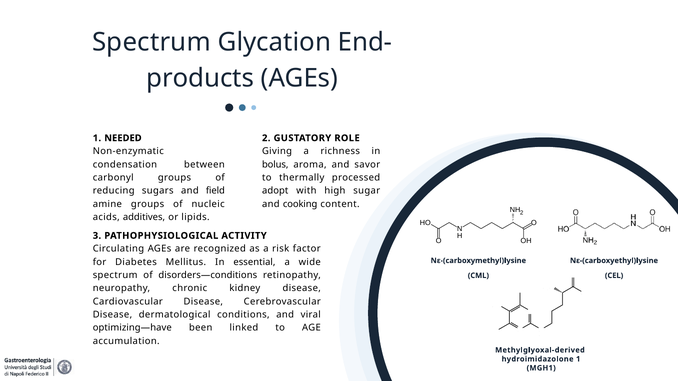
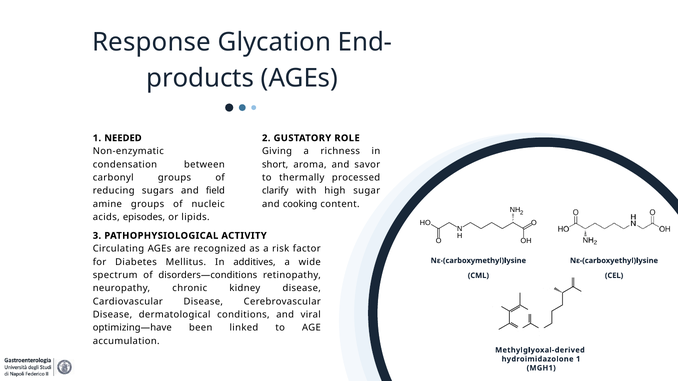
Spectrum at (151, 42): Spectrum -> Response
bolus: bolus -> short
adopt: adopt -> clarify
additives: additives -> episodes
essential: essential -> additives
